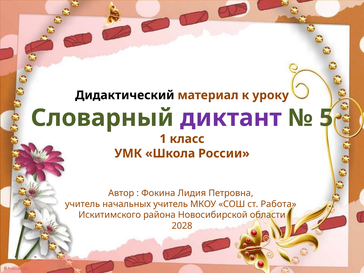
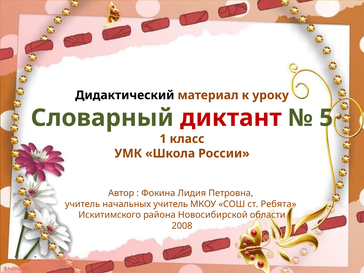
диктант colour: purple -> red
Работа: Работа -> Ребята
2028: 2028 -> 2008
